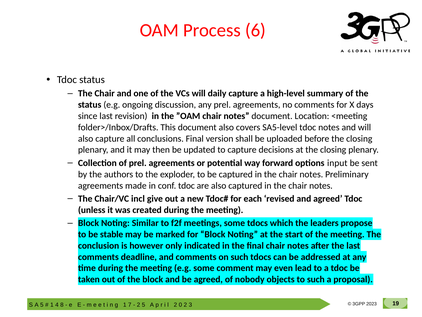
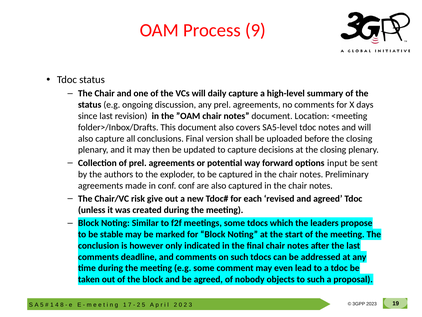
6: 6 -> 9
conf tdoc: tdoc -> conf
incl: incl -> risk
